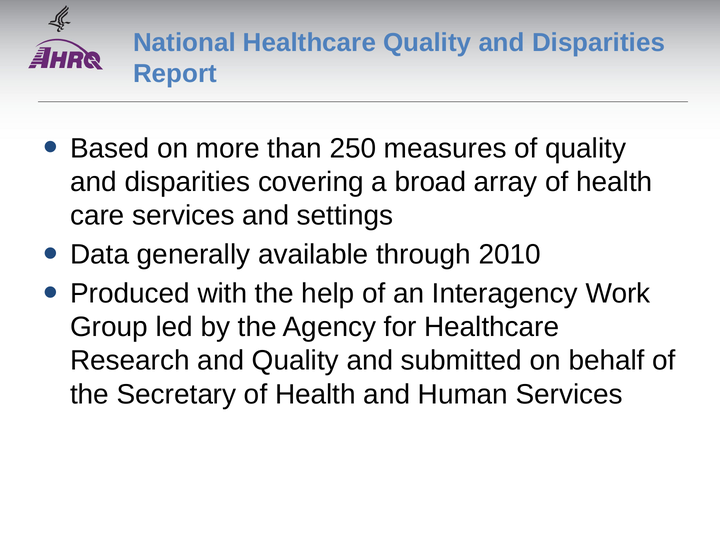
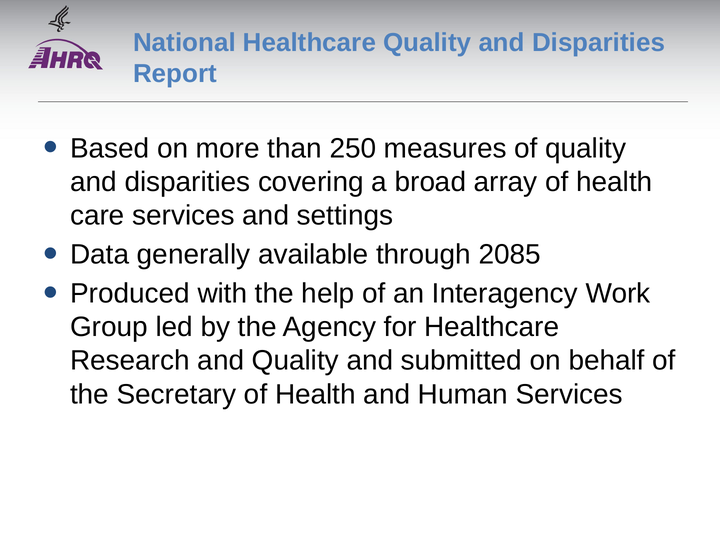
2010: 2010 -> 2085
